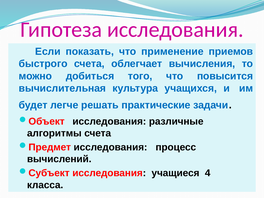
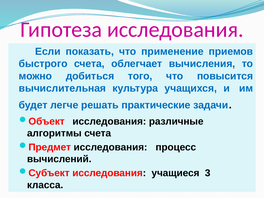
4: 4 -> 3
